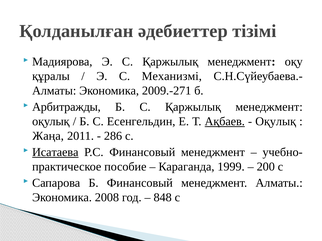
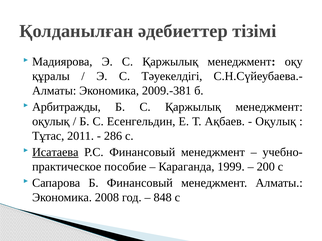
Механизмі: Механизмі -> Тәуекелдігі
2009.-271: 2009.-271 -> 2009.-381
Ақбаев underline: present -> none
Жаңа: Жаңа -> Тұтас
